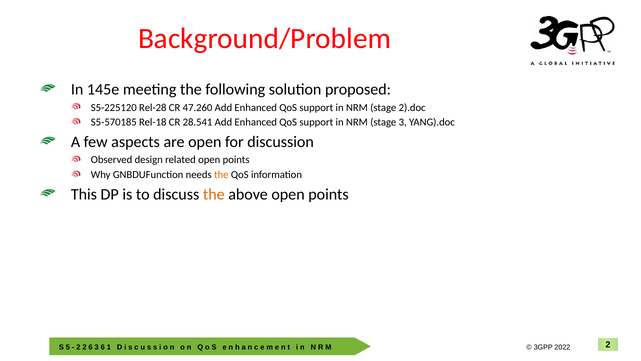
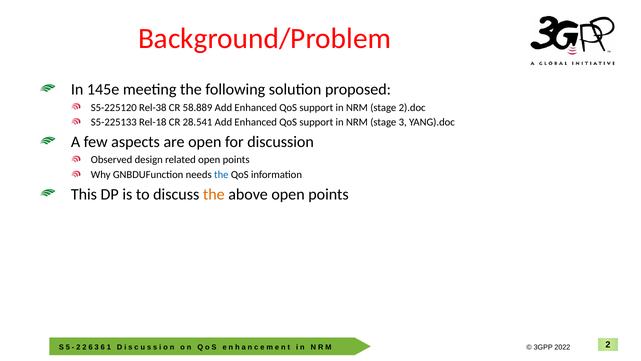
Rel-28: Rel-28 -> Rel-38
47.260: 47.260 -> 58.889
S5-570185: S5-570185 -> S5-225133
the at (221, 175) colour: orange -> blue
